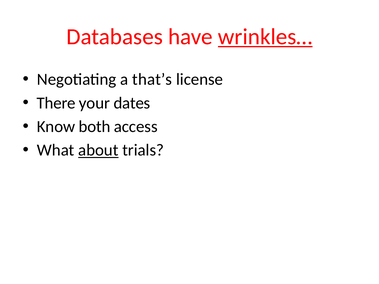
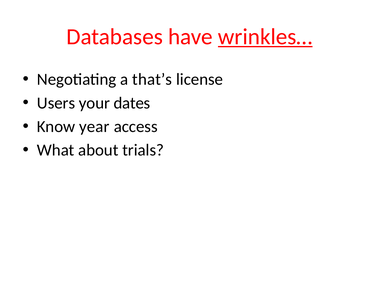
There: There -> Users
both: both -> year
about underline: present -> none
